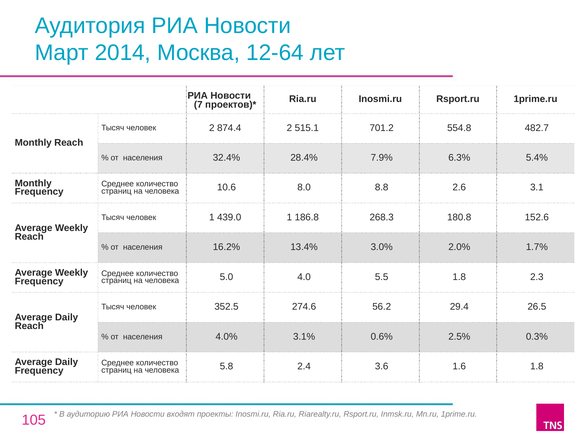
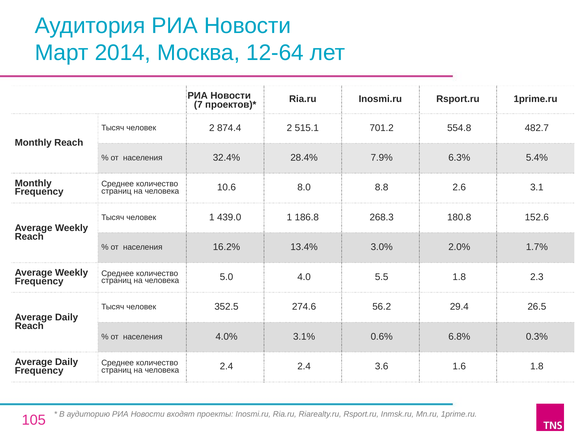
2.5%: 2.5% -> 6.8%
человека 5.8: 5.8 -> 2.4
